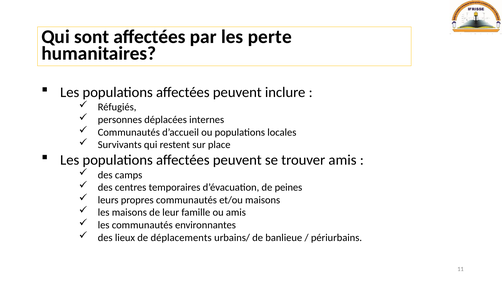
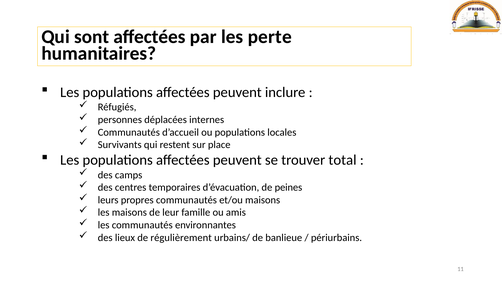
trouver amis: amis -> total
déplacements: déplacements -> régulièrement
